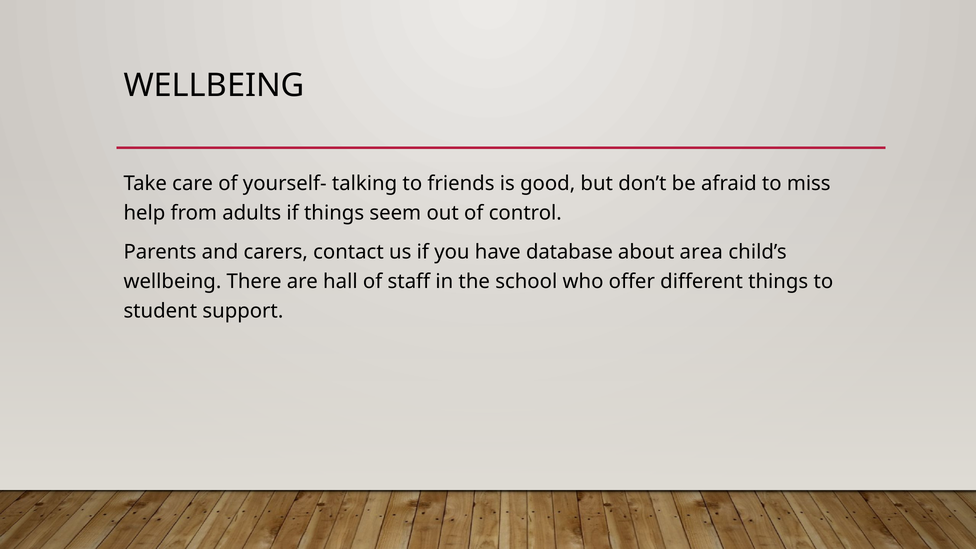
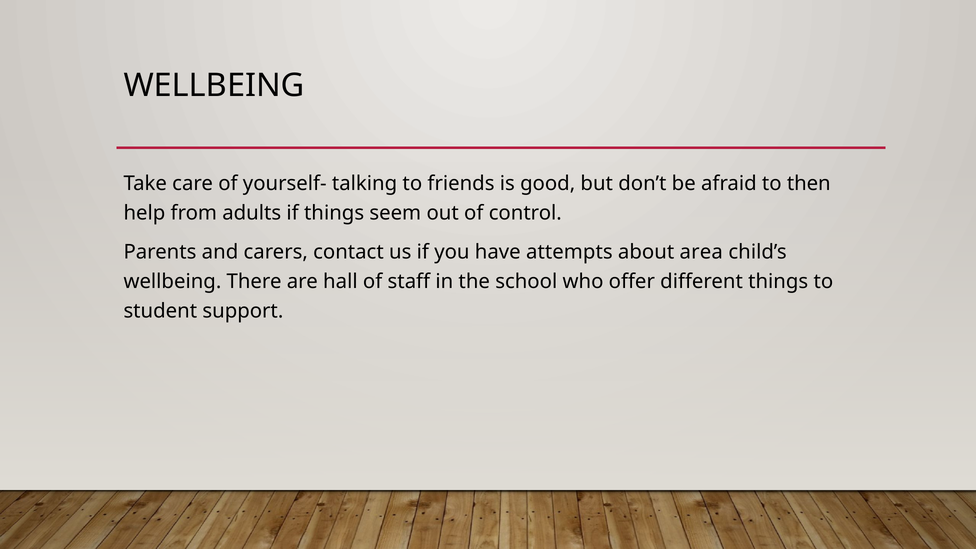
miss: miss -> then
database: database -> attempts
